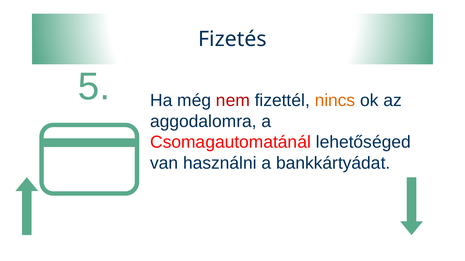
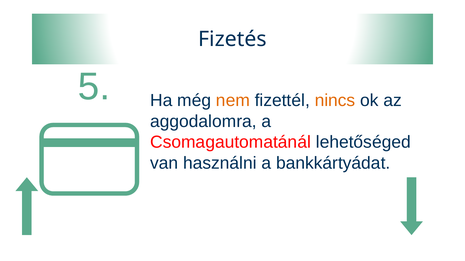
nem colour: red -> orange
